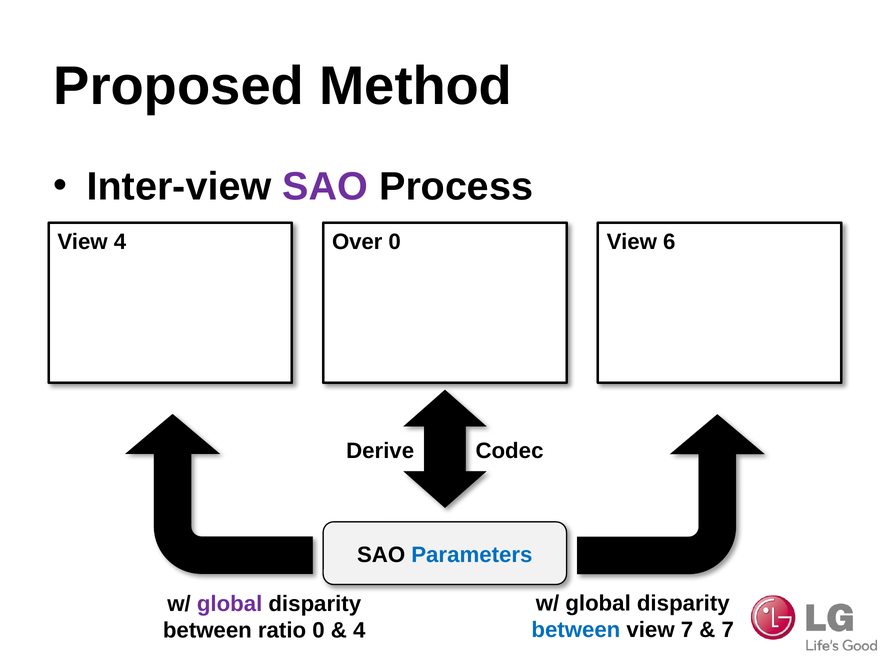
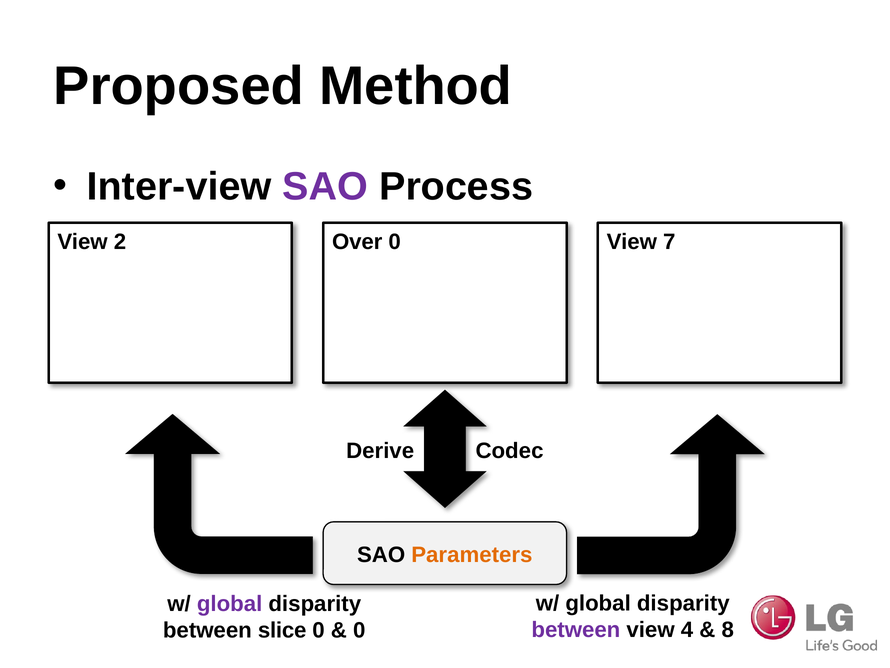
View 4: 4 -> 2
6: 6 -> 7
Parameters colour: blue -> orange
between at (576, 630) colour: blue -> purple
view 7: 7 -> 4
7 at (728, 630): 7 -> 8
ratio: ratio -> slice
4 at (359, 630): 4 -> 0
